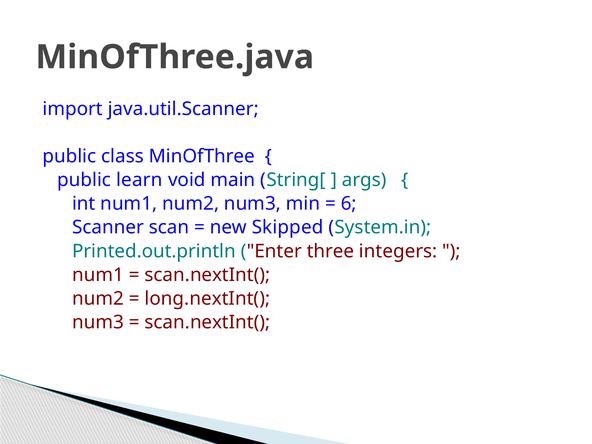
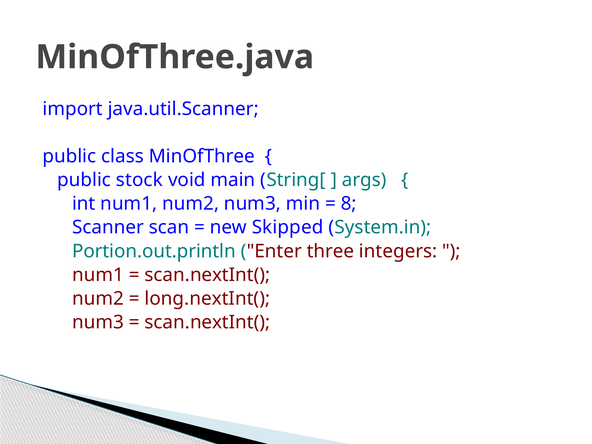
learn: learn -> stock
6: 6 -> 8
Printed.out.println: Printed.out.println -> Portion.out.println
